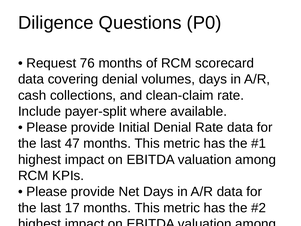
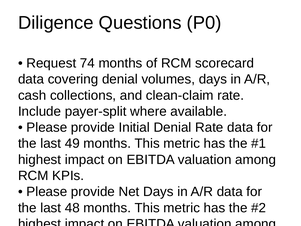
76: 76 -> 74
47: 47 -> 49
17: 17 -> 48
